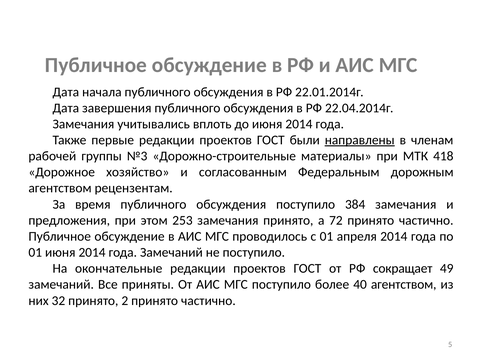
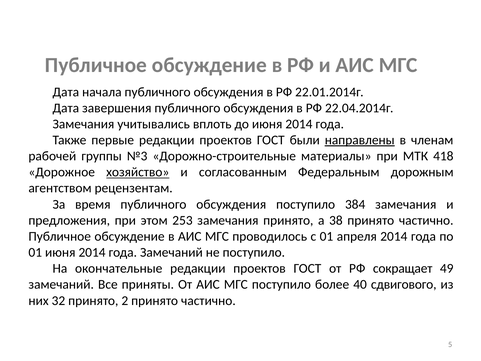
хозяйство underline: none -> present
72: 72 -> 38
40 агентством: агентством -> сдвигового
